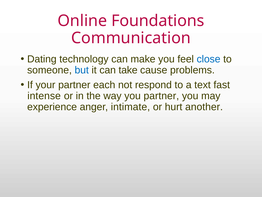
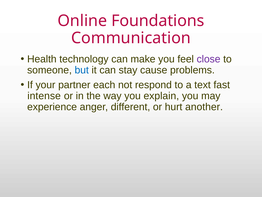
Dating: Dating -> Health
close colour: blue -> purple
take: take -> stay
you partner: partner -> explain
intimate: intimate -> different
